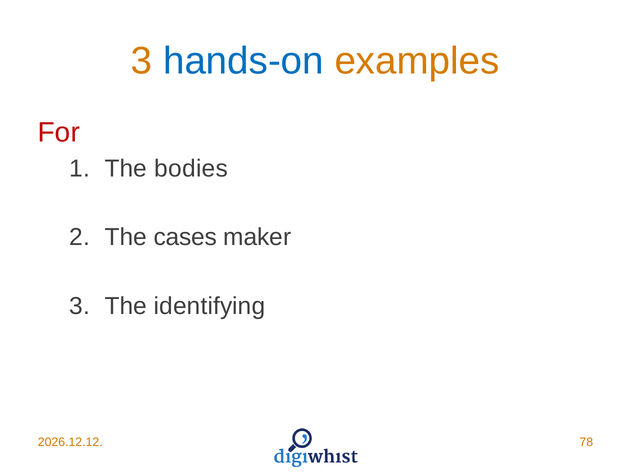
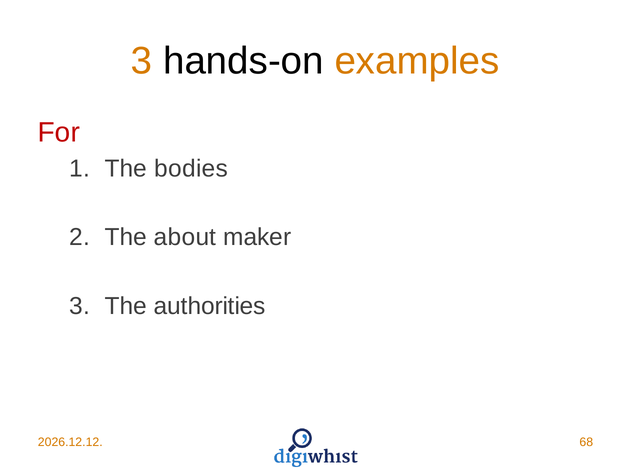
hands-on colour: blue -> black
cases: cases -> about
identifying: identifying -> authorities
78: 78 -> 68
